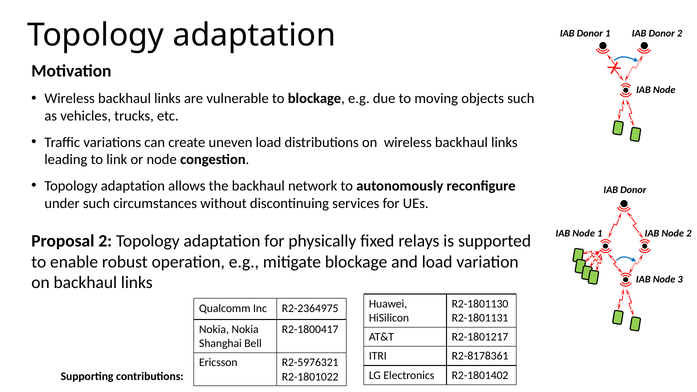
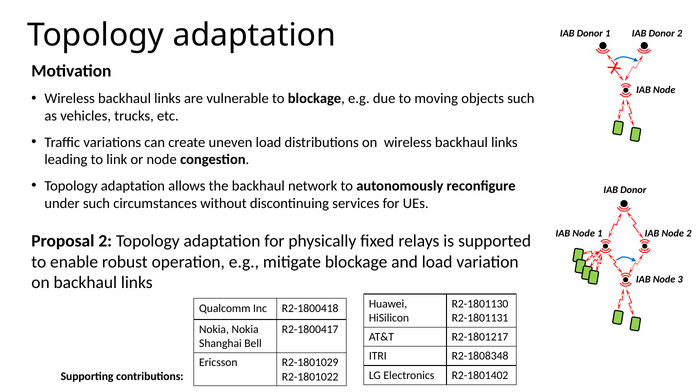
R2-2364975: R2-2364975 -> R2-1800418
R2-8178361: R2-8178361 -> R2-1808348
R2-5976321: R2-5976321 -> R2-1801029
